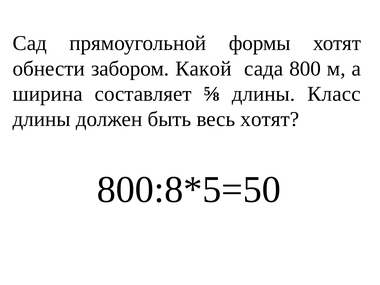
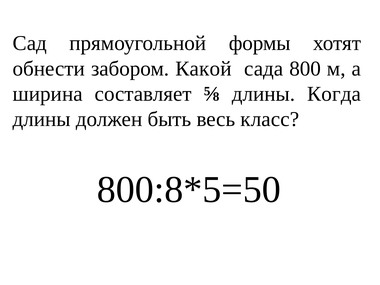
Класс: Класс -> Когда
весь хотят: хотят -> класс
